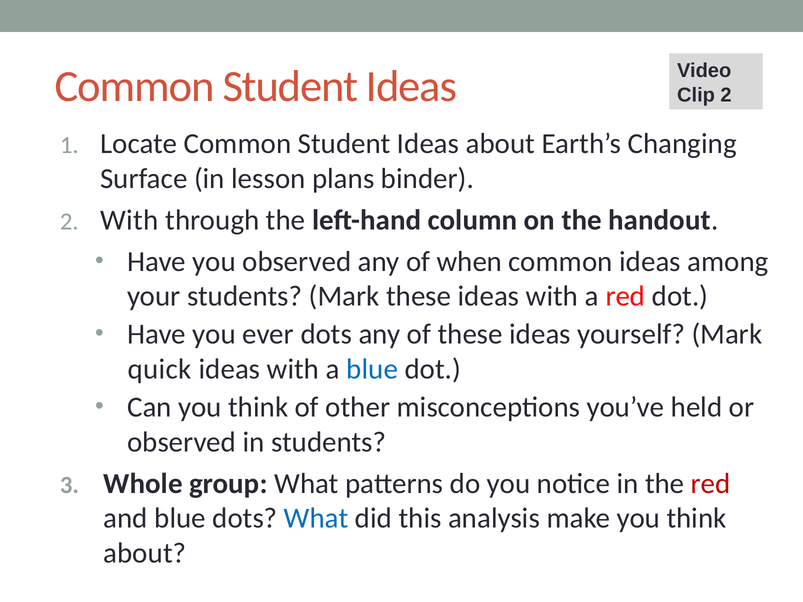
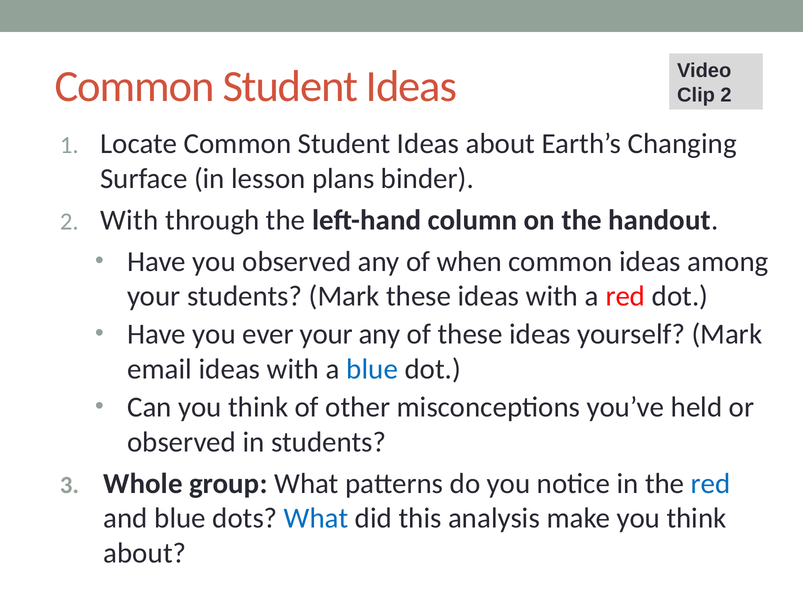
ever dots: dots -> your
quick: quick -> email
red at (711, 484) colour: red -> blue
